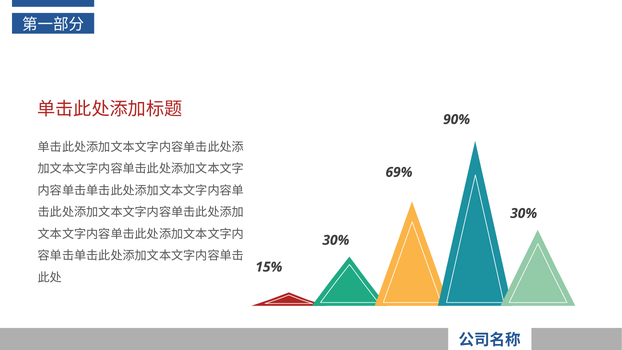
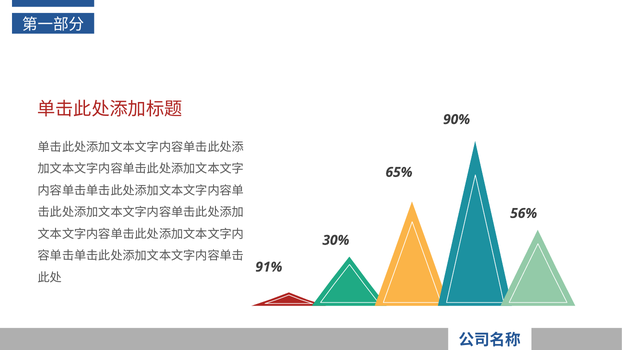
69%: 69% -> 65%
30% at (524, 213): 30% -> 56%
15%: 15% -> 91%
